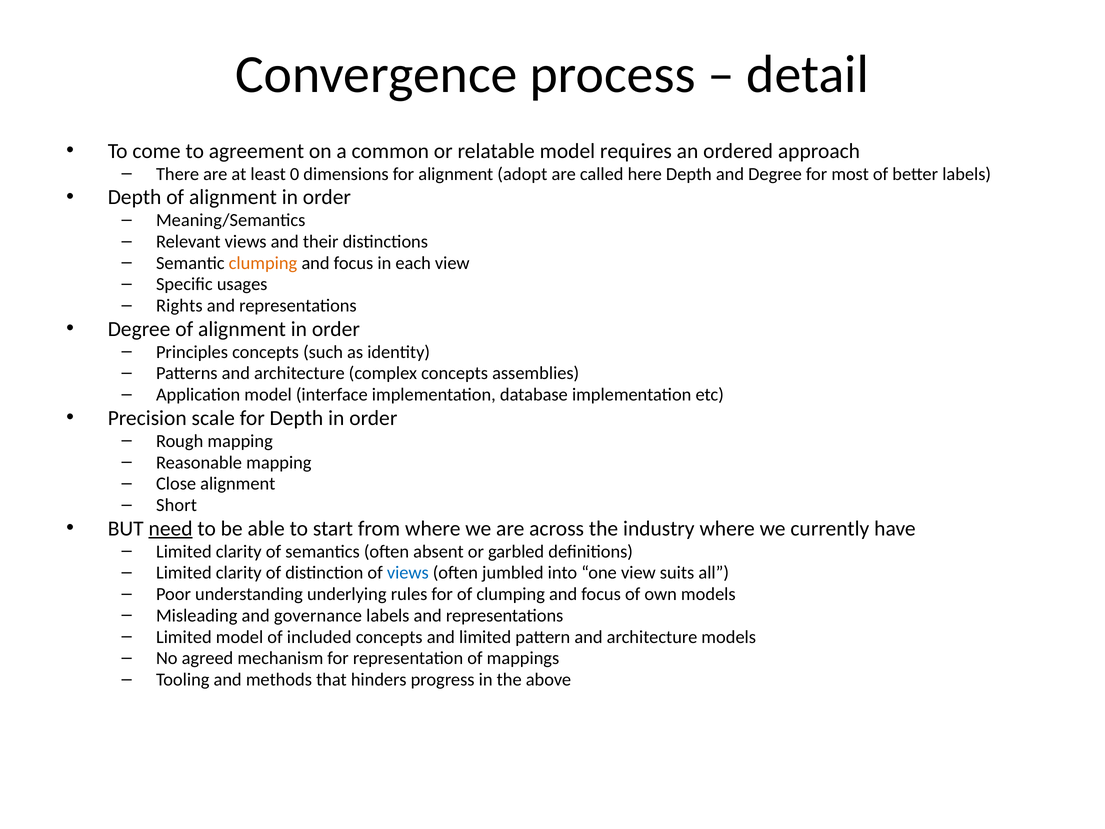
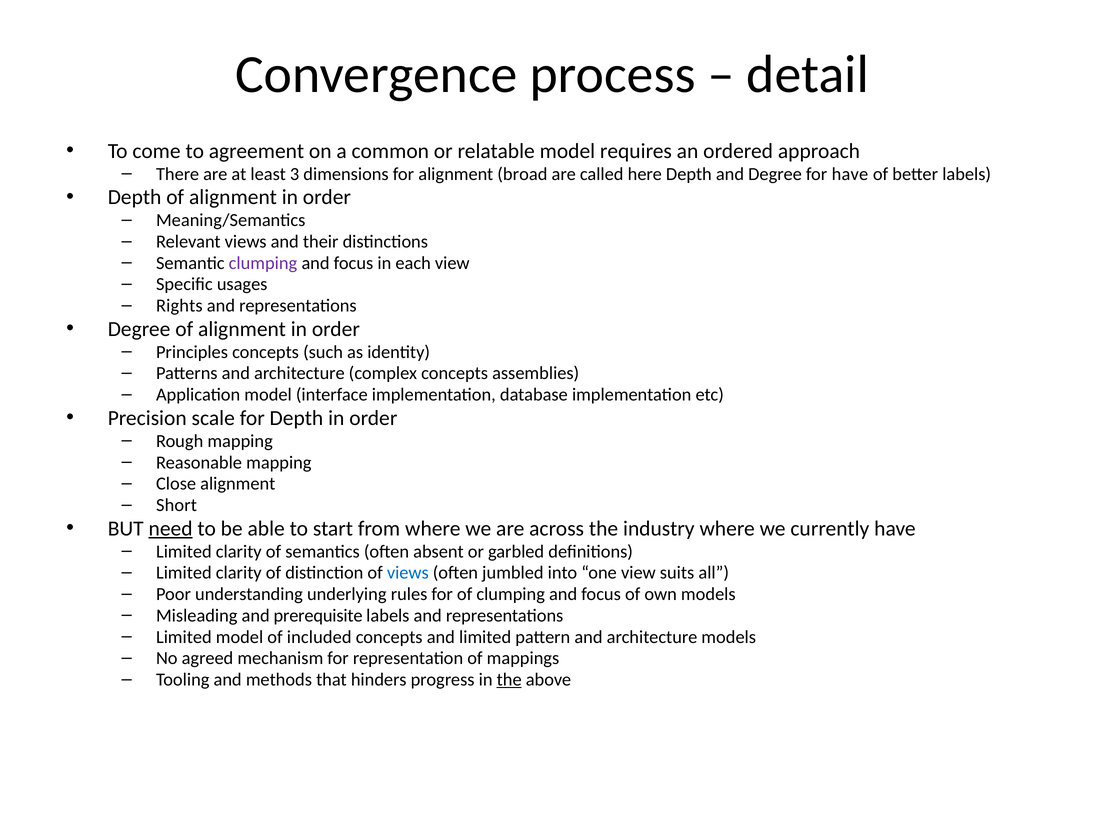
0: 0 -> 3
adopt: adopt -> broad
for most: most -> have
clumping at (263, 263) colour: orange -> purple
governance: governance -> prerequisite
the at (509, 679) underline: none -> present
